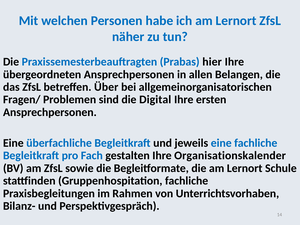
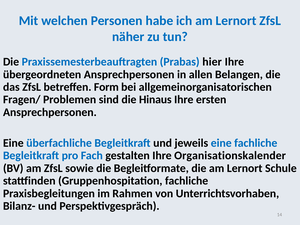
Über: Über -> Form
Digital: Digital -> Hinaus
